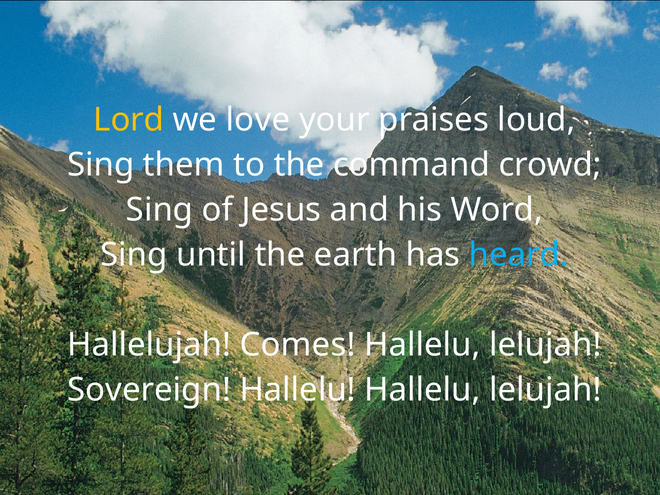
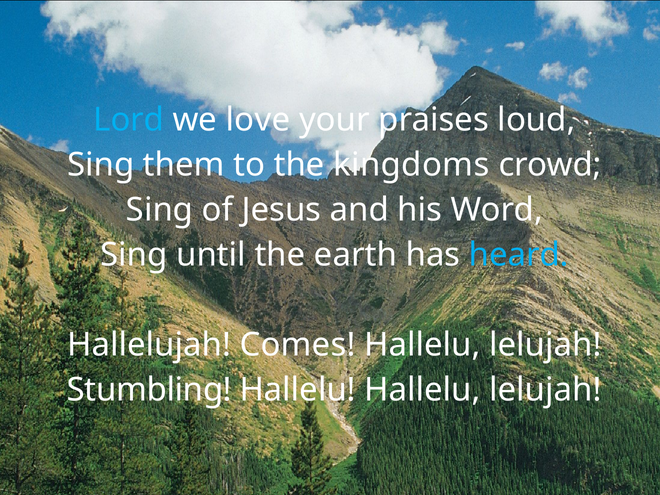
Lord colour: yellow -> light blue
command: command -> kingdoms
Sovereign: Sovereign -> Stumbling
